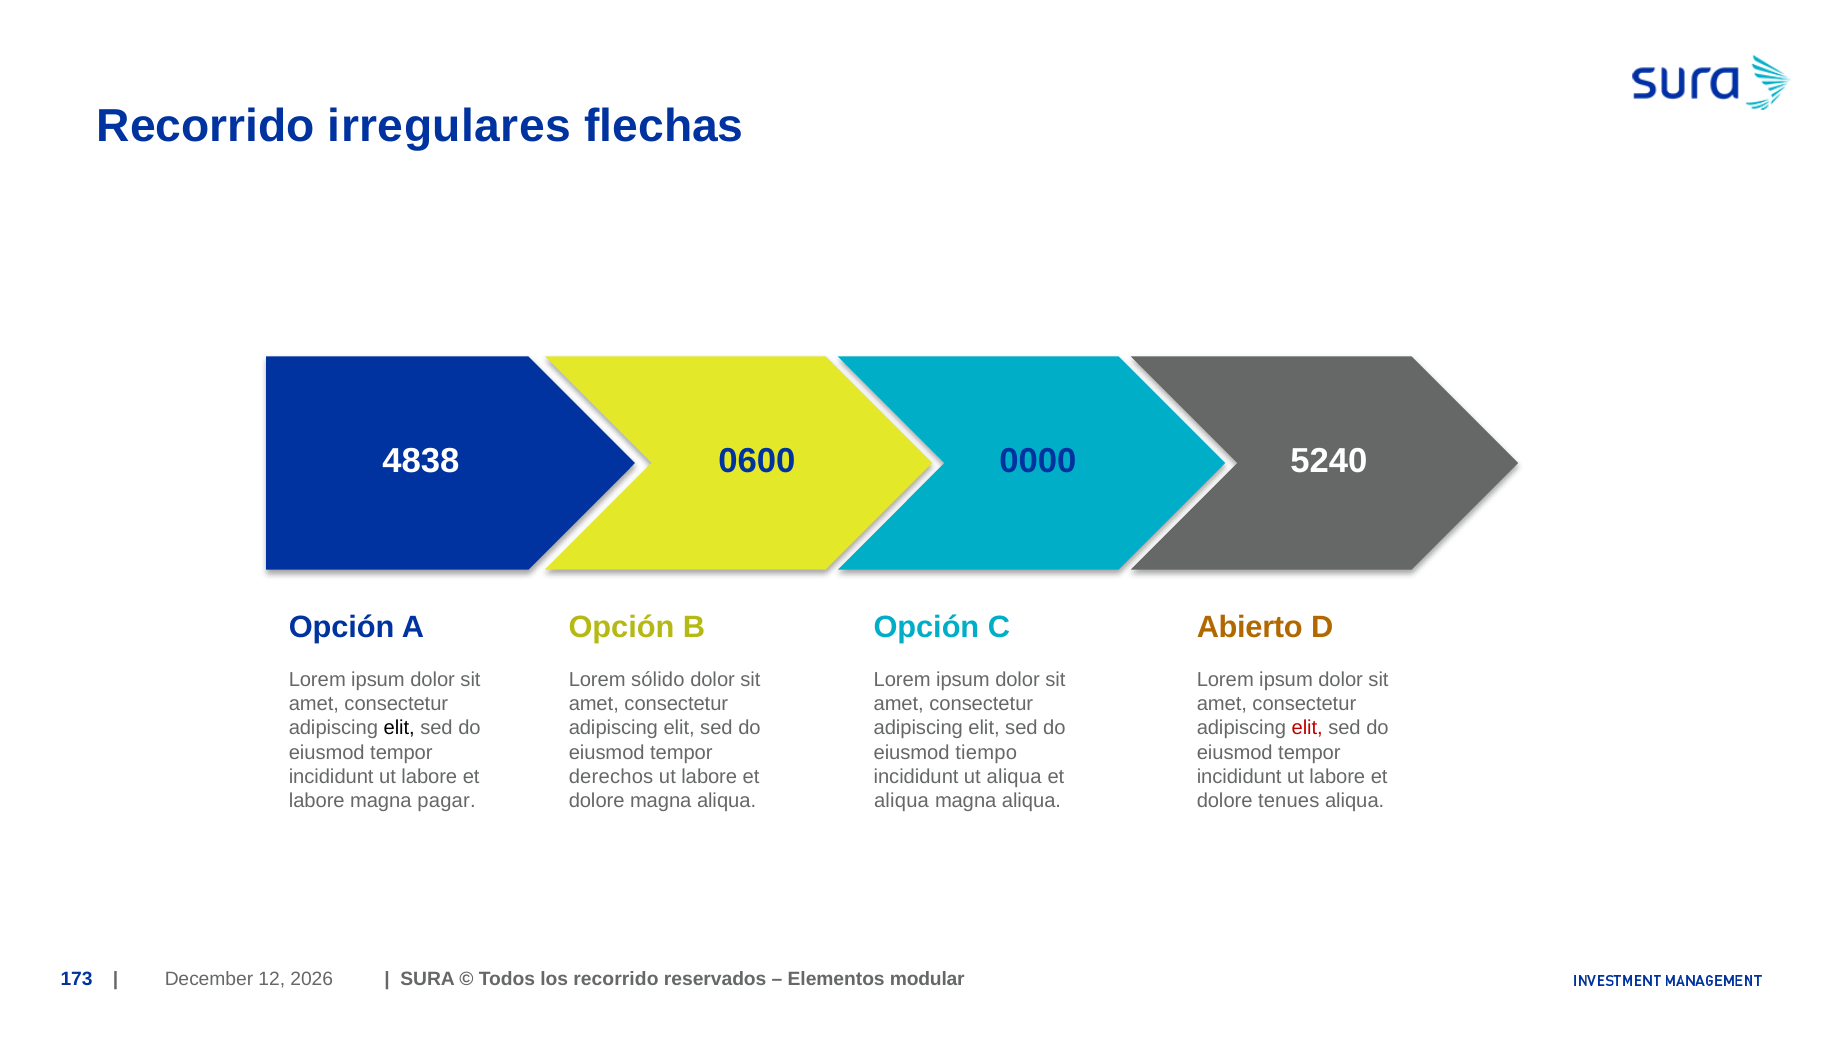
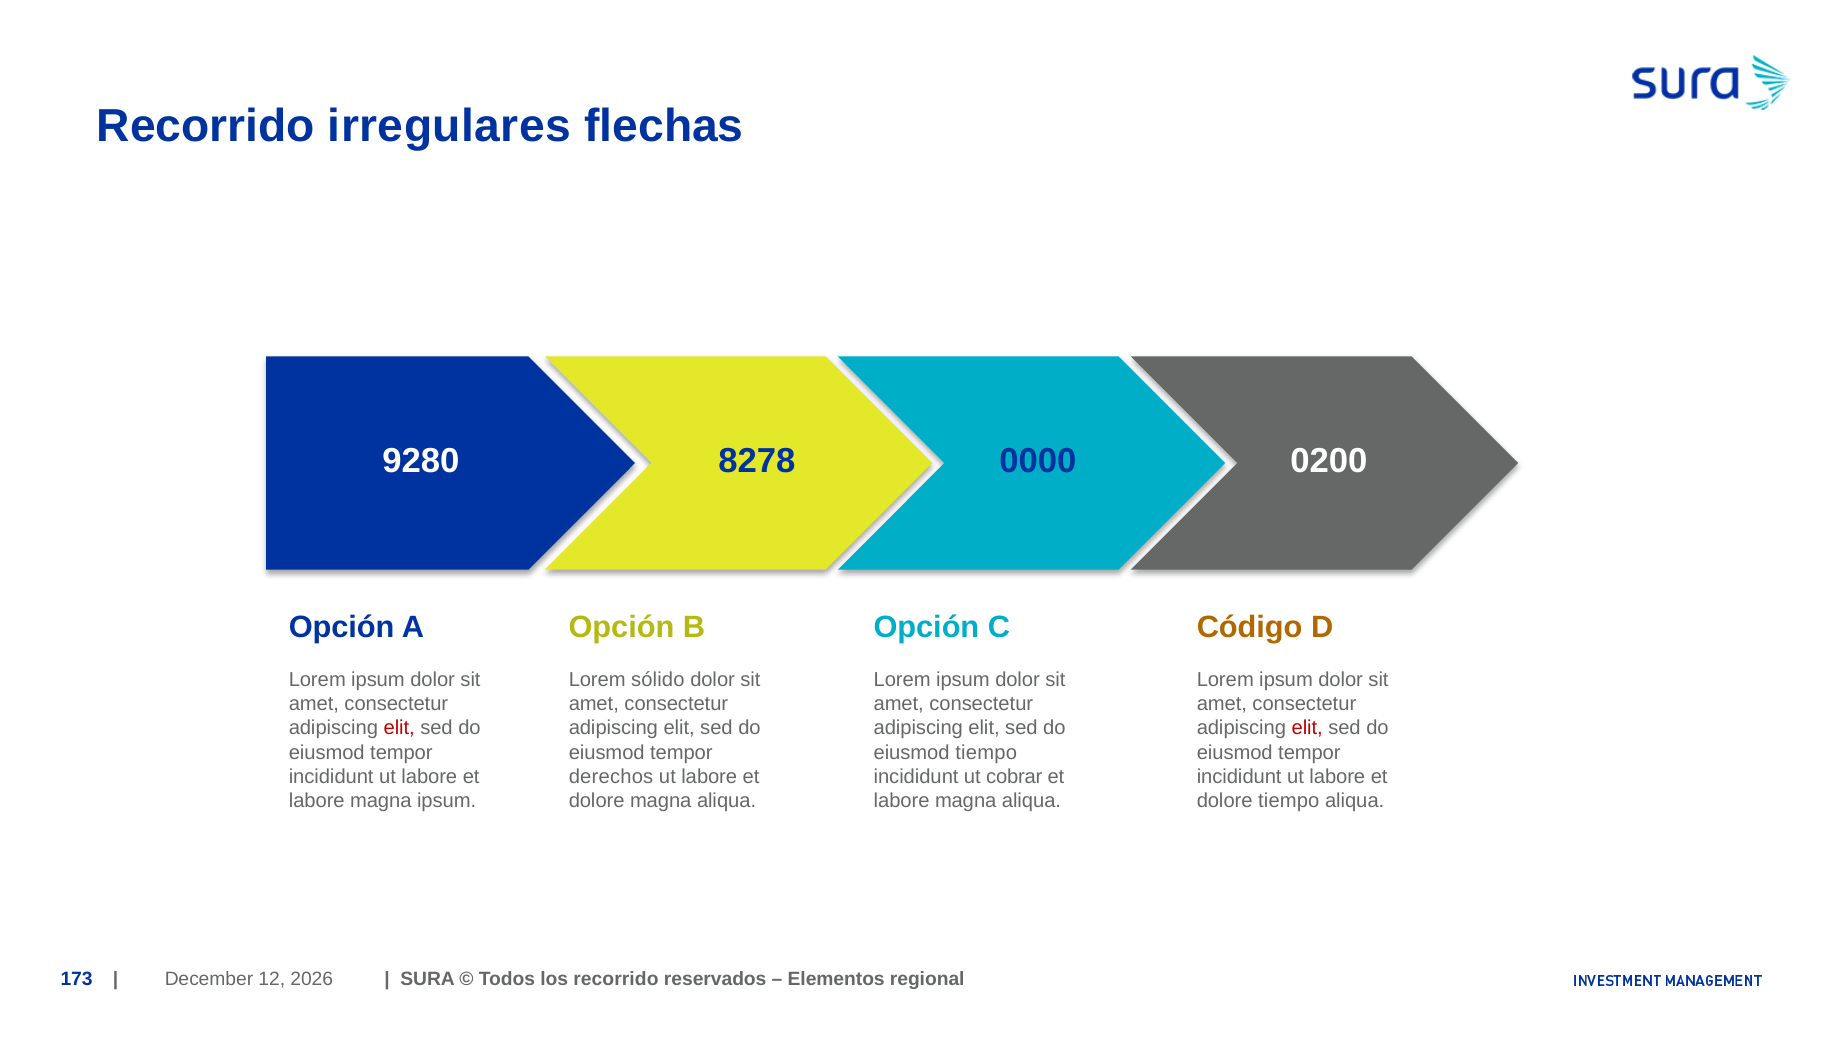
4838: 4838 -> 9280
0600: 0600 -> 8278
5240: 5240 -> 0200
Abierto: Abierto -> Código
elit at (399, 728) colour: black -> red
ut aliqua: aliqua -> cobrar
magna pagar: pagar -> ipsum
aliqua at (901, 801): aliqua -> labore
dolore tenues: tenues -> tiempo
modular: modular -> regional
